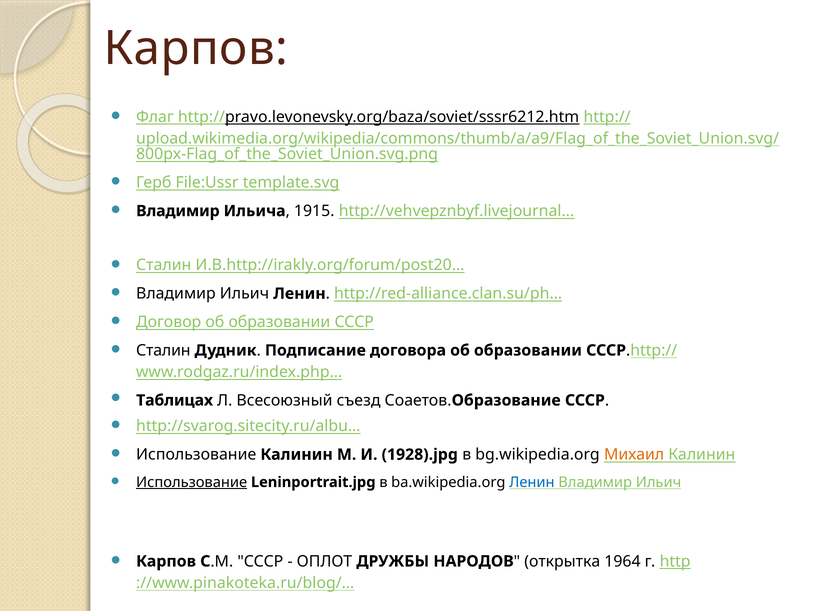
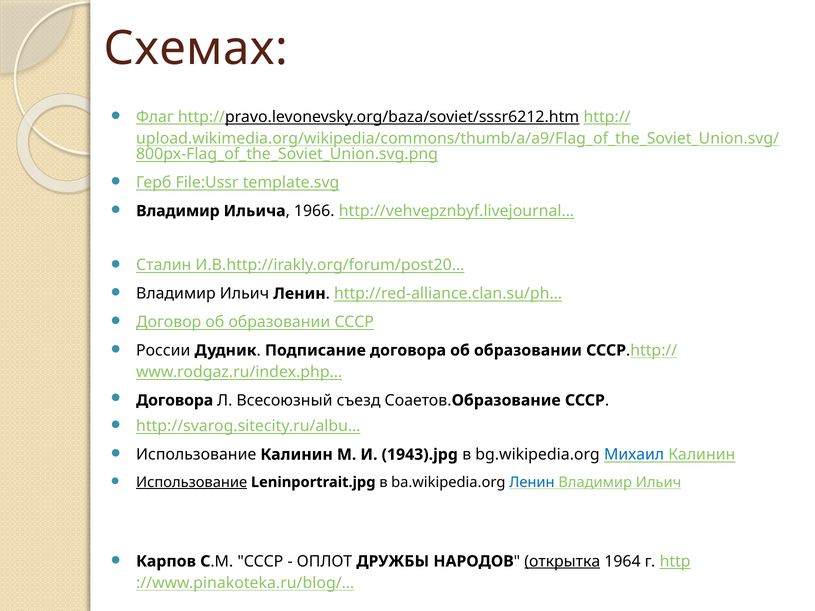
Карпов at (196, 49): Карпов -> Схемах
1915: 1915 -> 1966
Сталин at (163, 351): Сталин -> России
Таблицах at (175, 401): Таблицах -> Договора
1928).jpg: 1928).jpg -> 1943).jpg
Михаил colour: orange -> blue
открытка underline: none -> present
